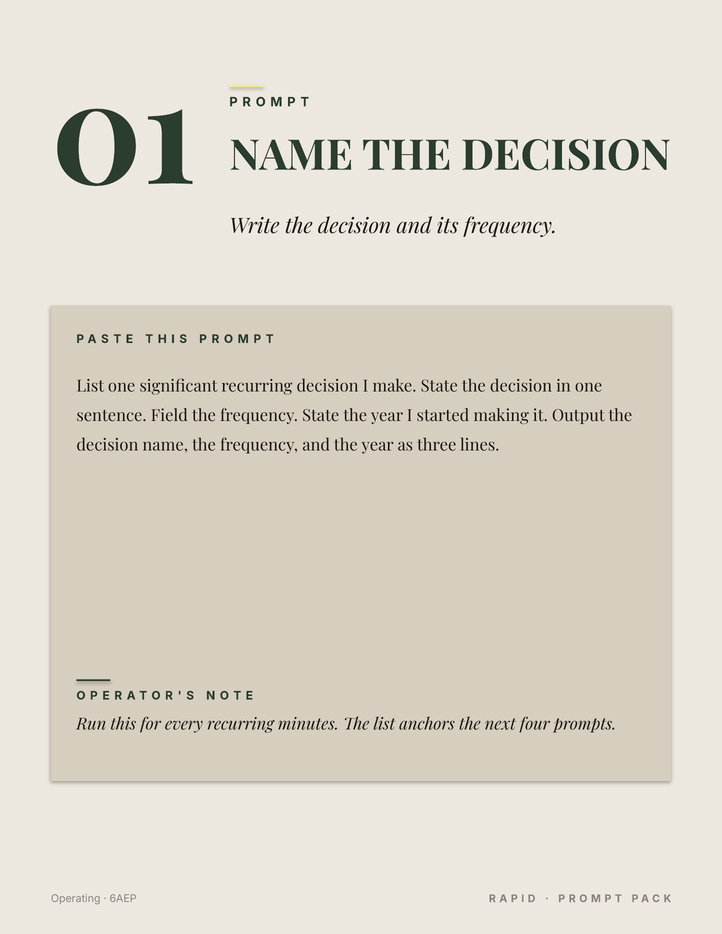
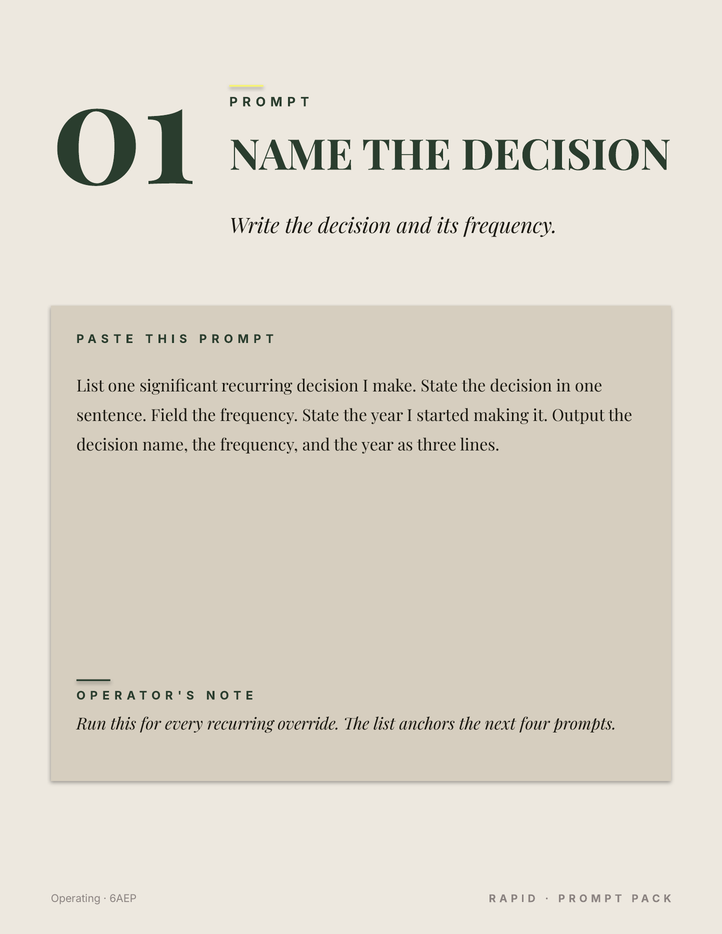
minutes: minutes -> override
